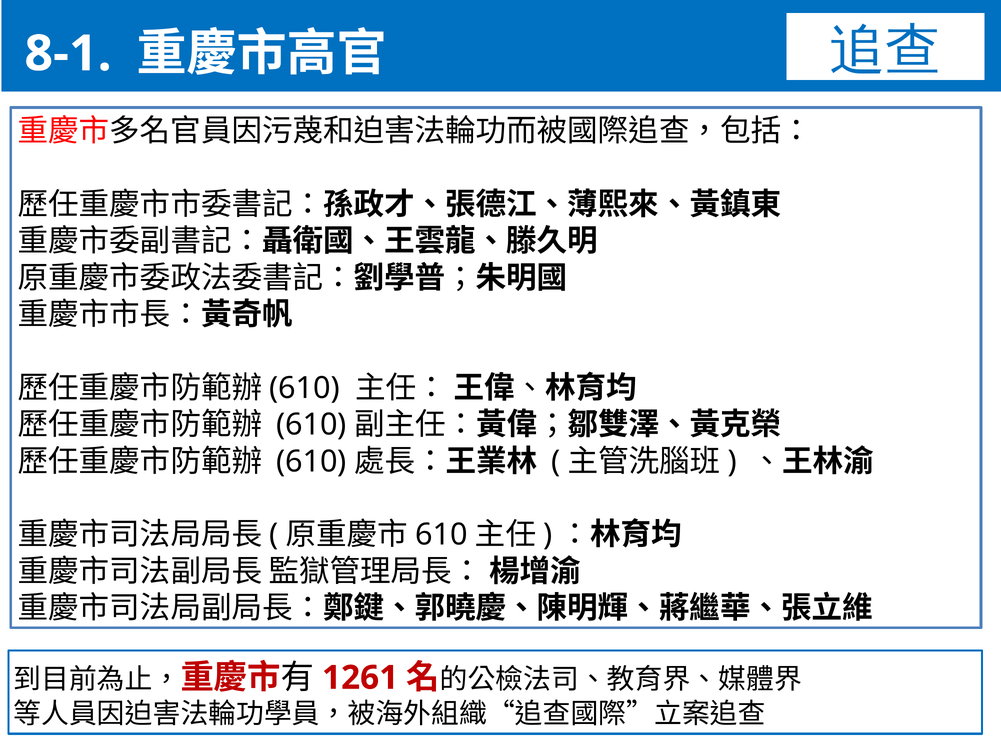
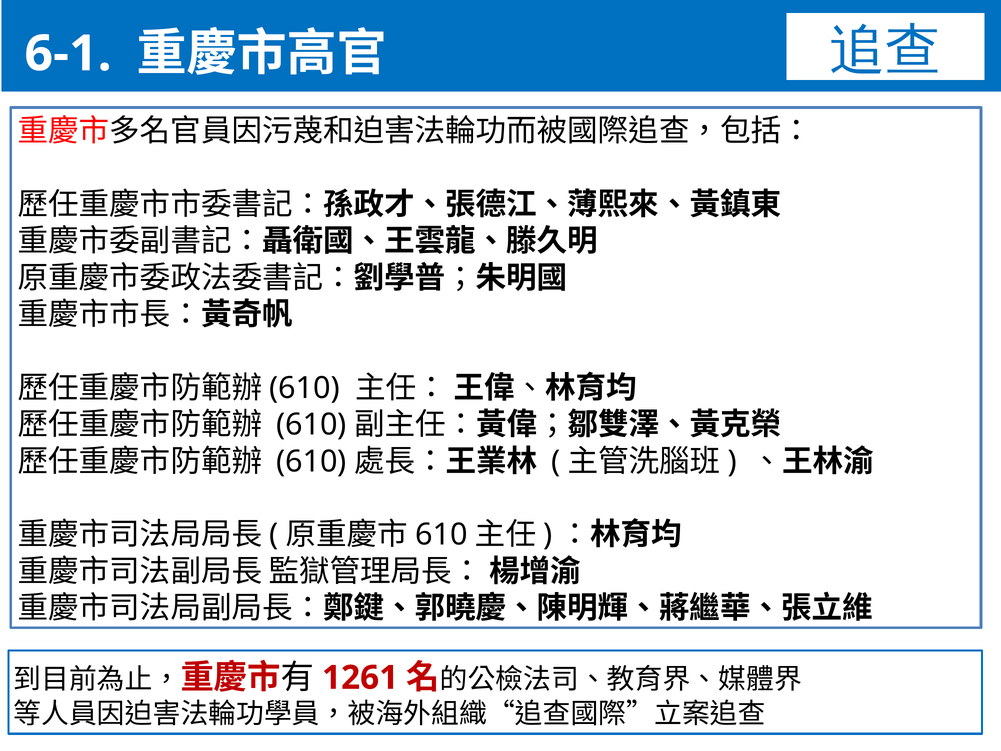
8-1: 8-1 -> 6-1
